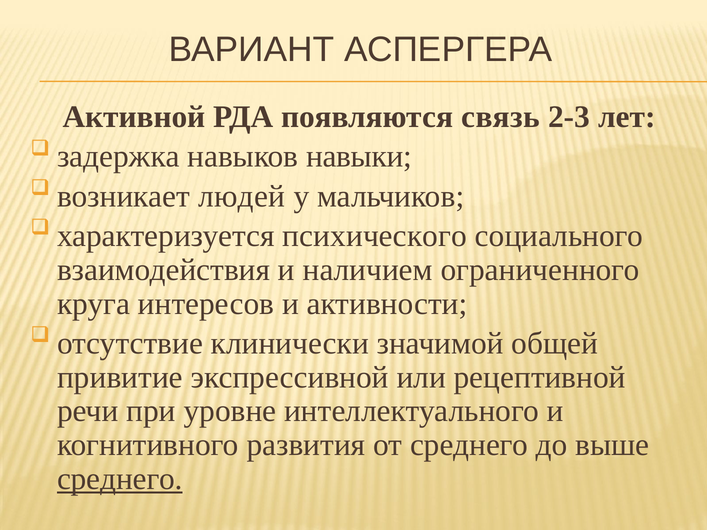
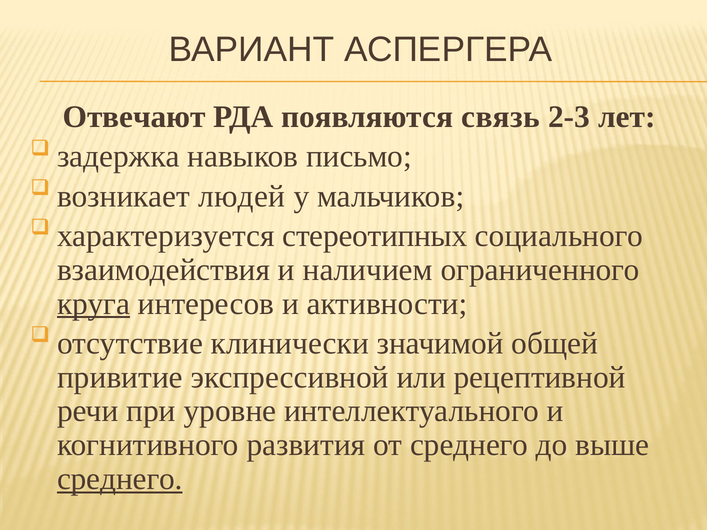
Активной: Активной -> Отвечают
навыки: навыки -> письмо
психического: психического -> стереотипных
круга underline: none -> present
